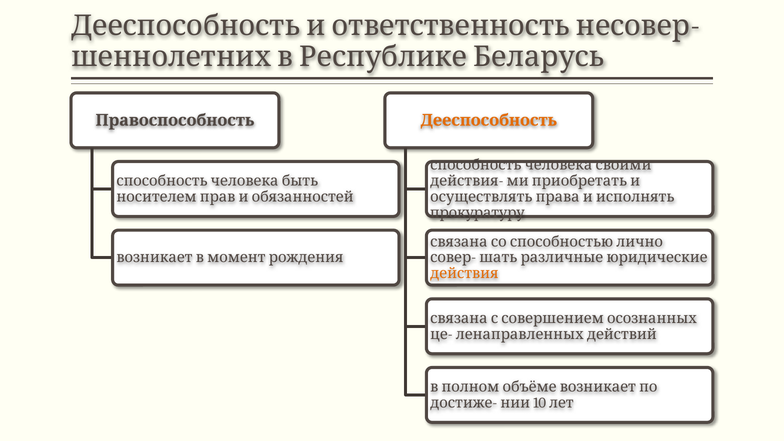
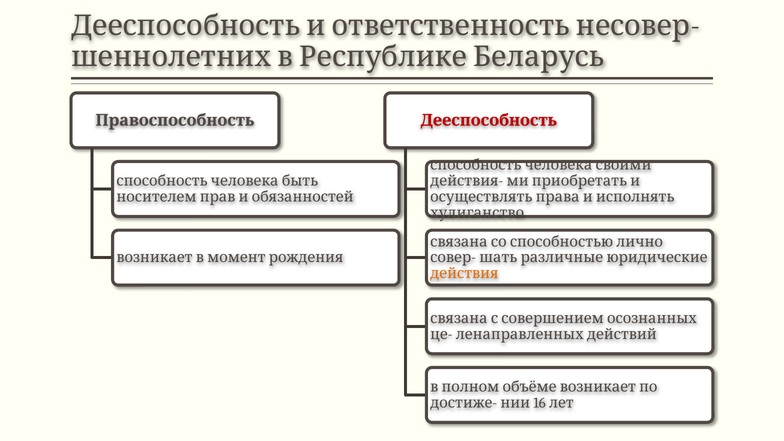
Дееспособность colour: orange -> red
прокуратуру: прокуратуру -> хулиганство
10: 10 -> 16
